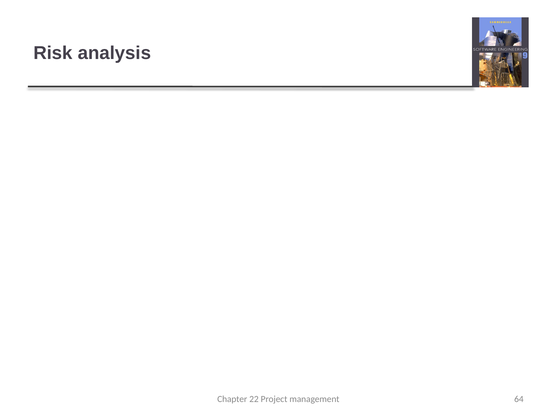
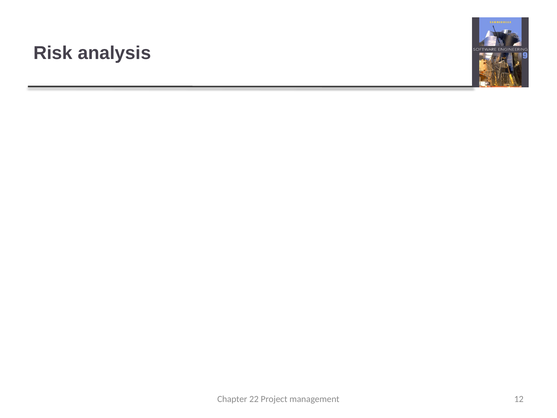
64: 64 -> 12
